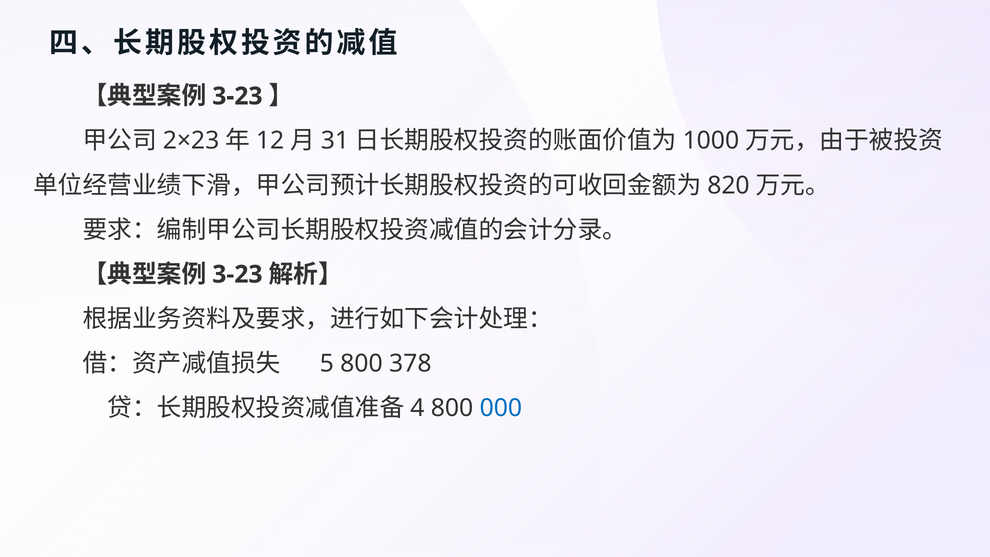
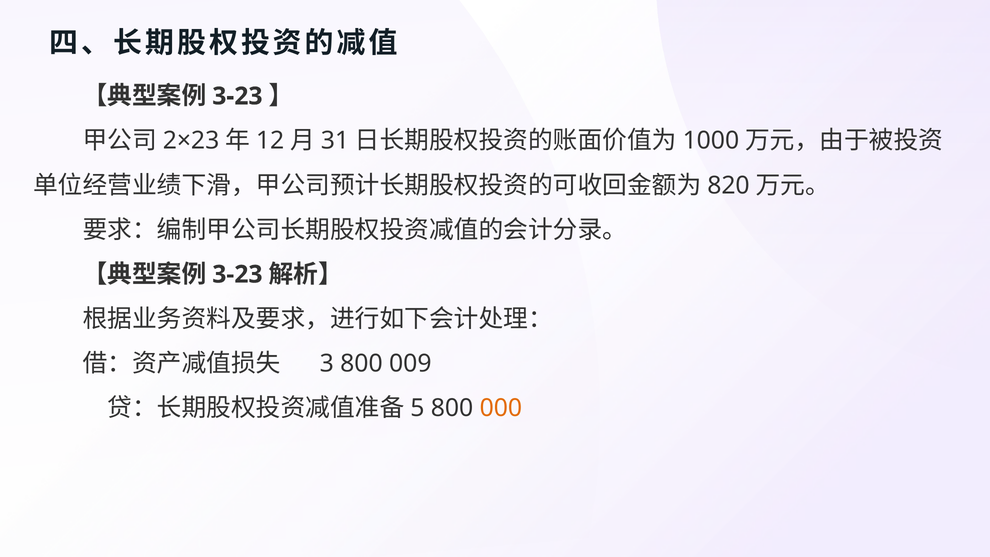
5: 5 -> 3
378: 378 -> 009
4: 4 -> 5
000 colour: blue -> orange
